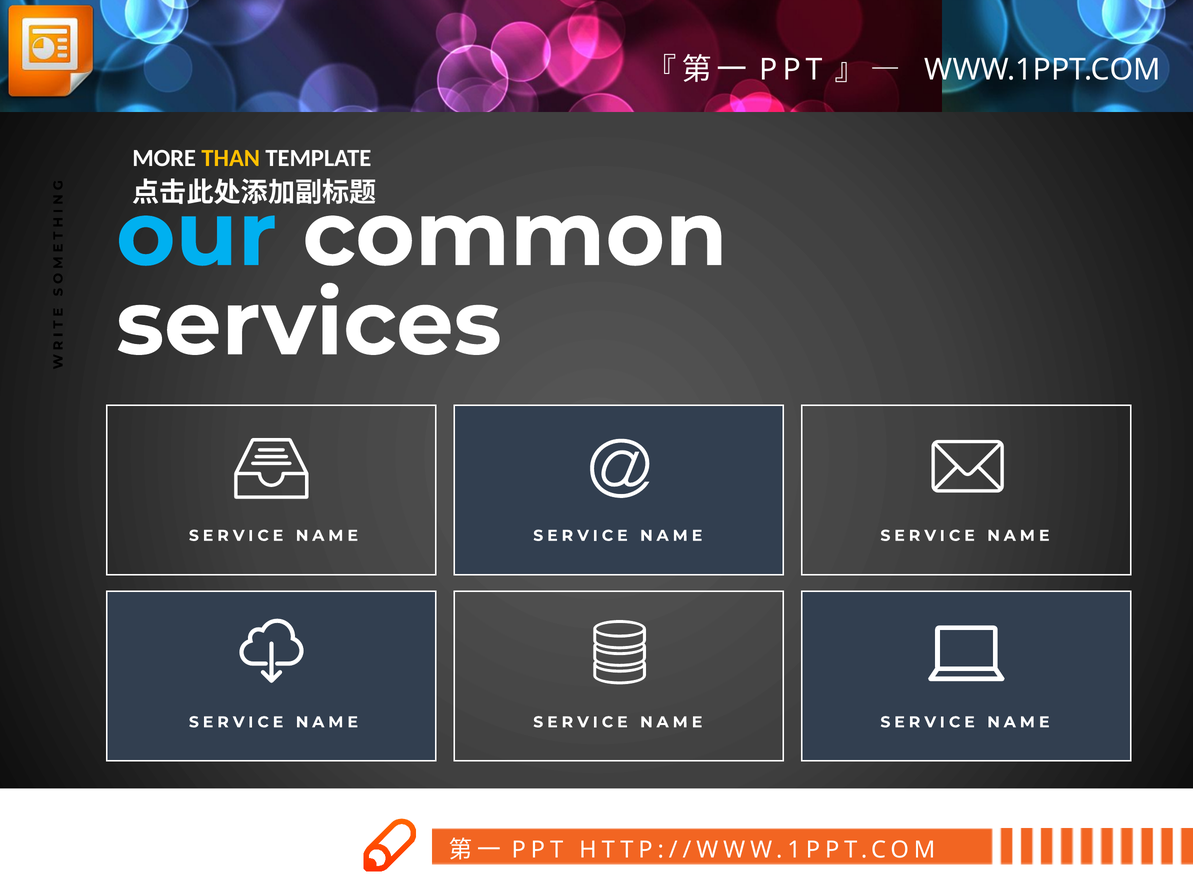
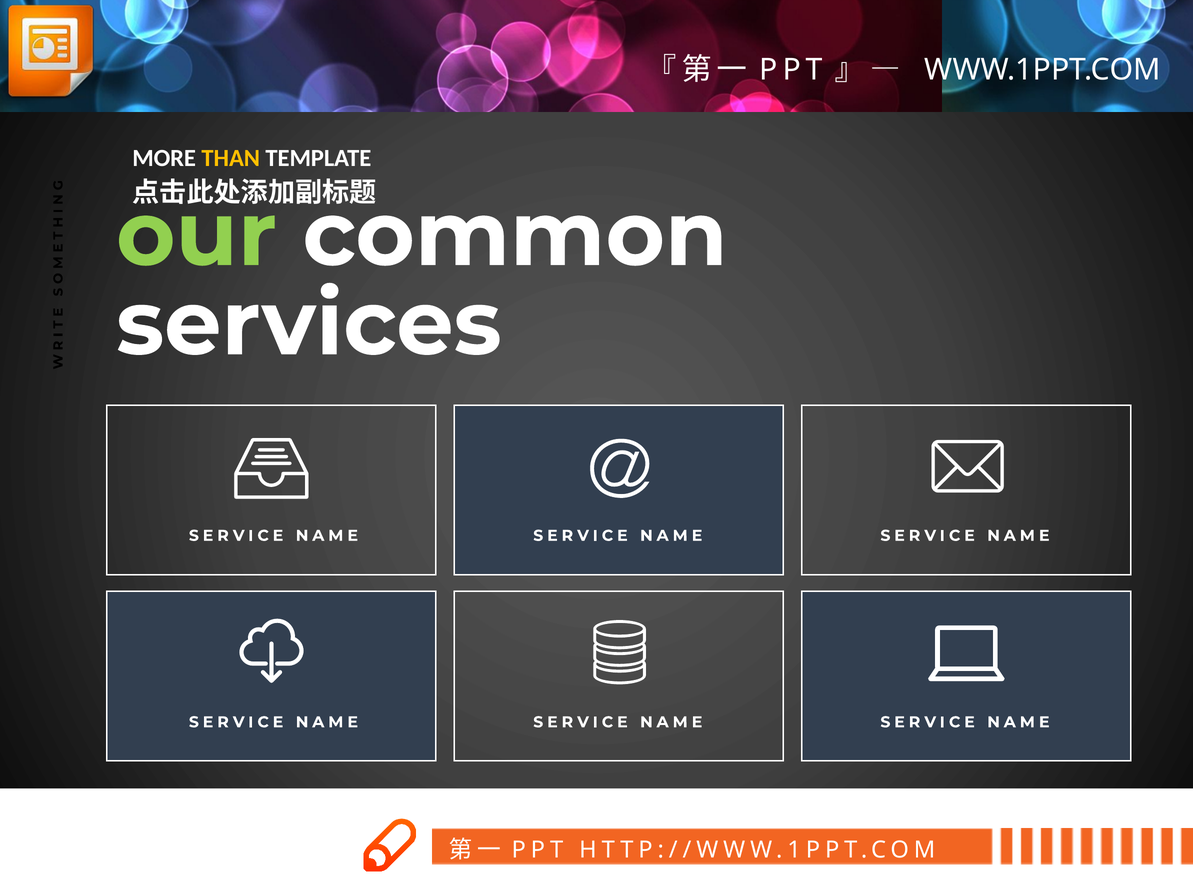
our colour: light blue -> light green
